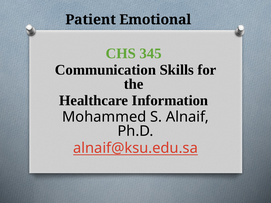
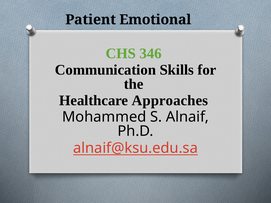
345: 345 -> 346
Information: Information -> Approaches
